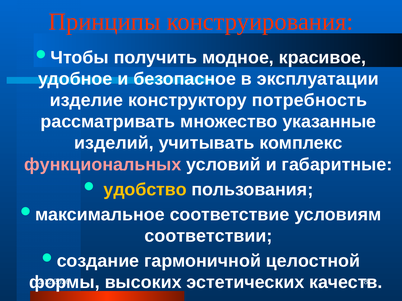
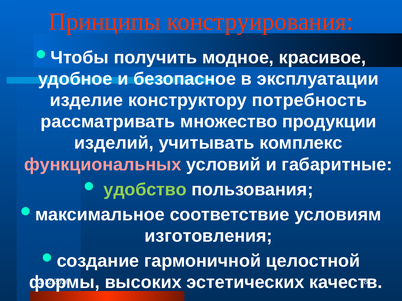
указанные: указанные -> продукции
удобство colour: yellow -> light green
соответствии: соответствии -> изготовления
